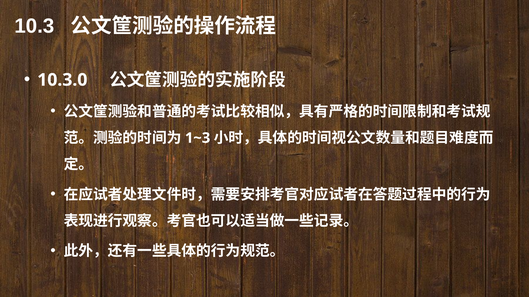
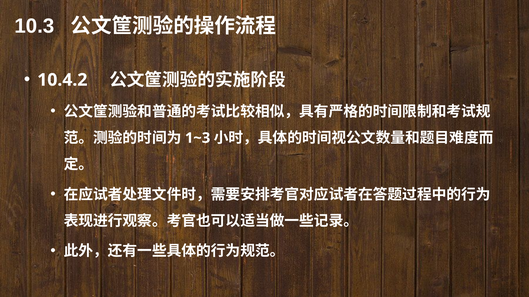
10.3.0: 10.3.0 -> 10.4.2
